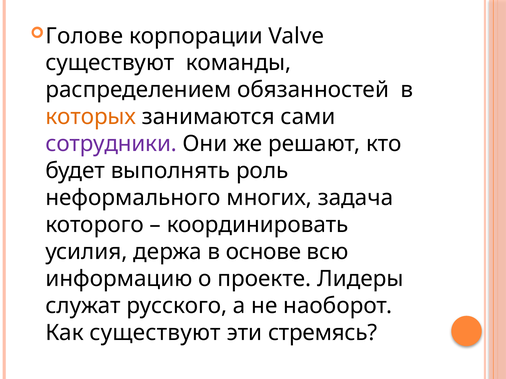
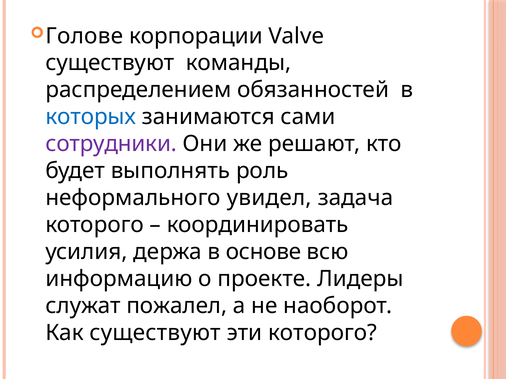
которых colour: orange -> blue
многих: многих -> увидел
русского: русского -> пожалел
эти стремясь: стремясь -> которого
